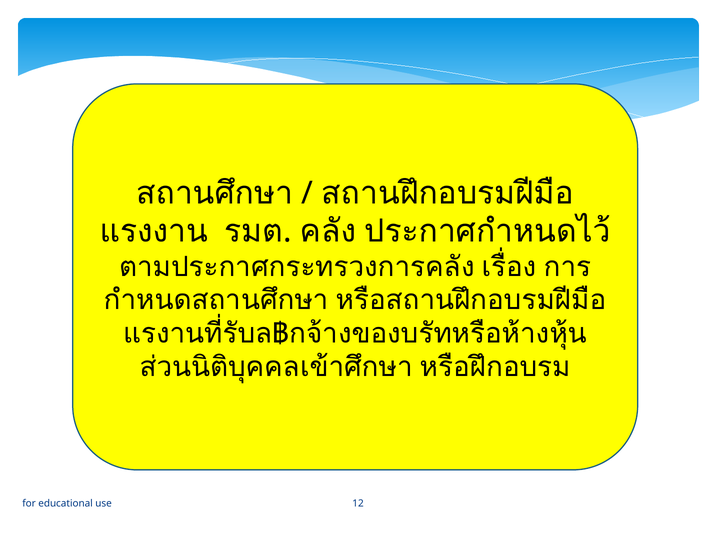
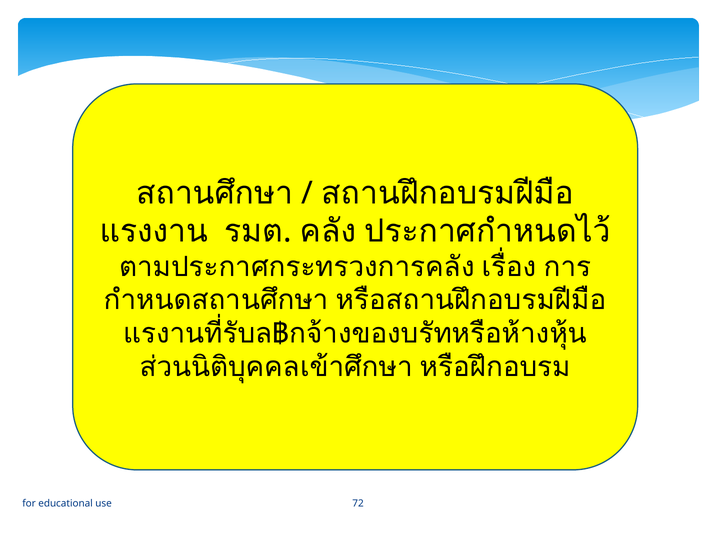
12: 12 -> 72
